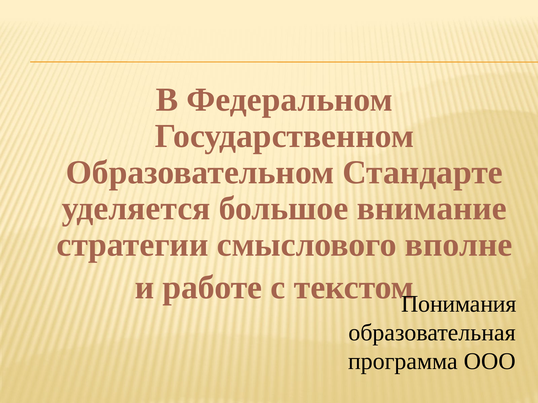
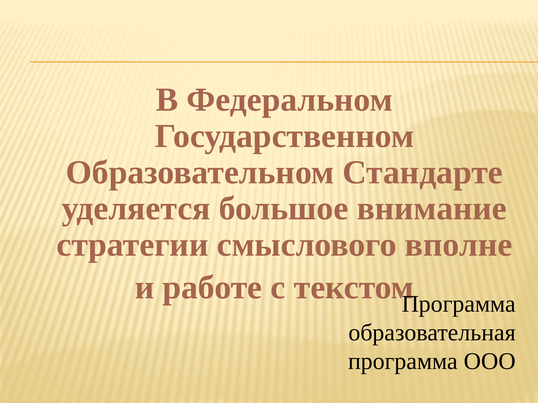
Понимания at (459, 304): Понимания -> Программа
